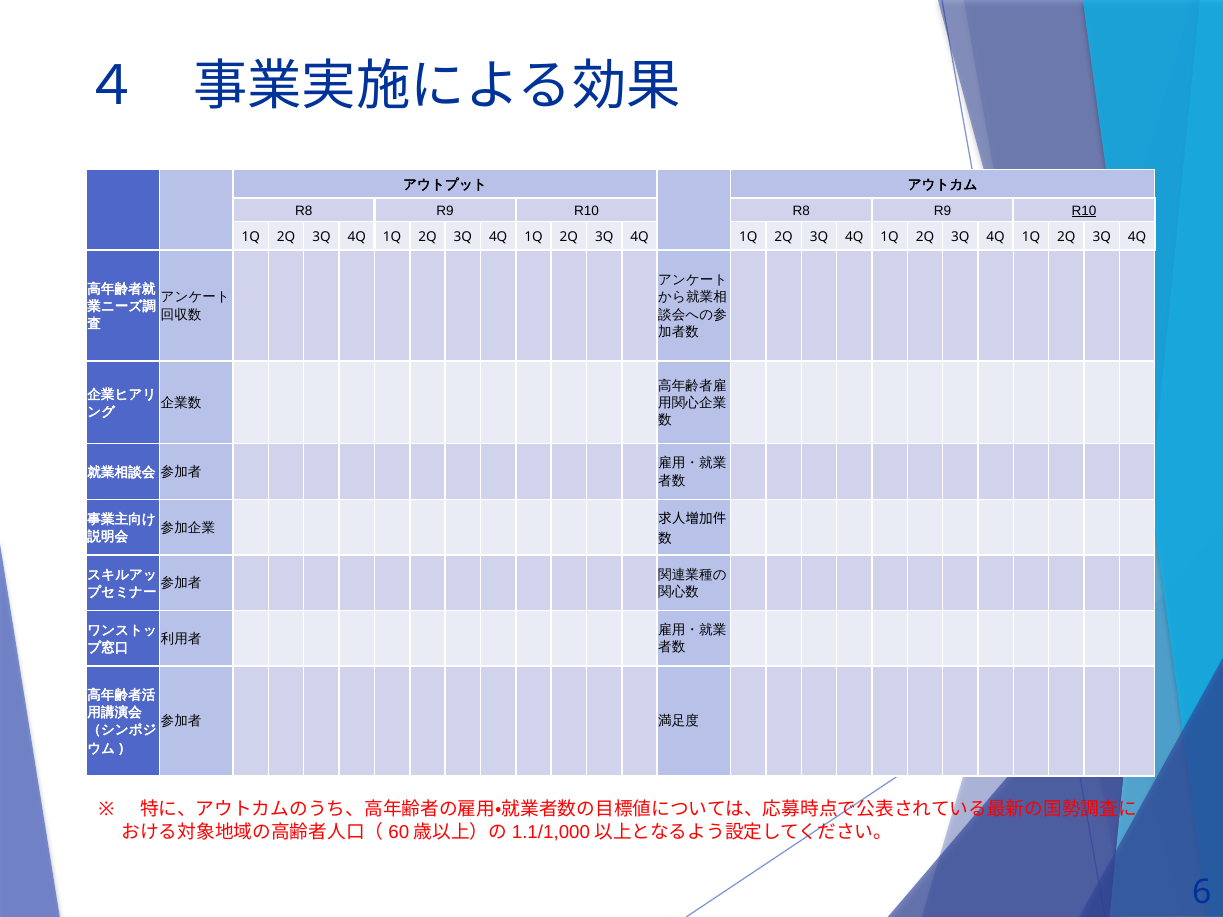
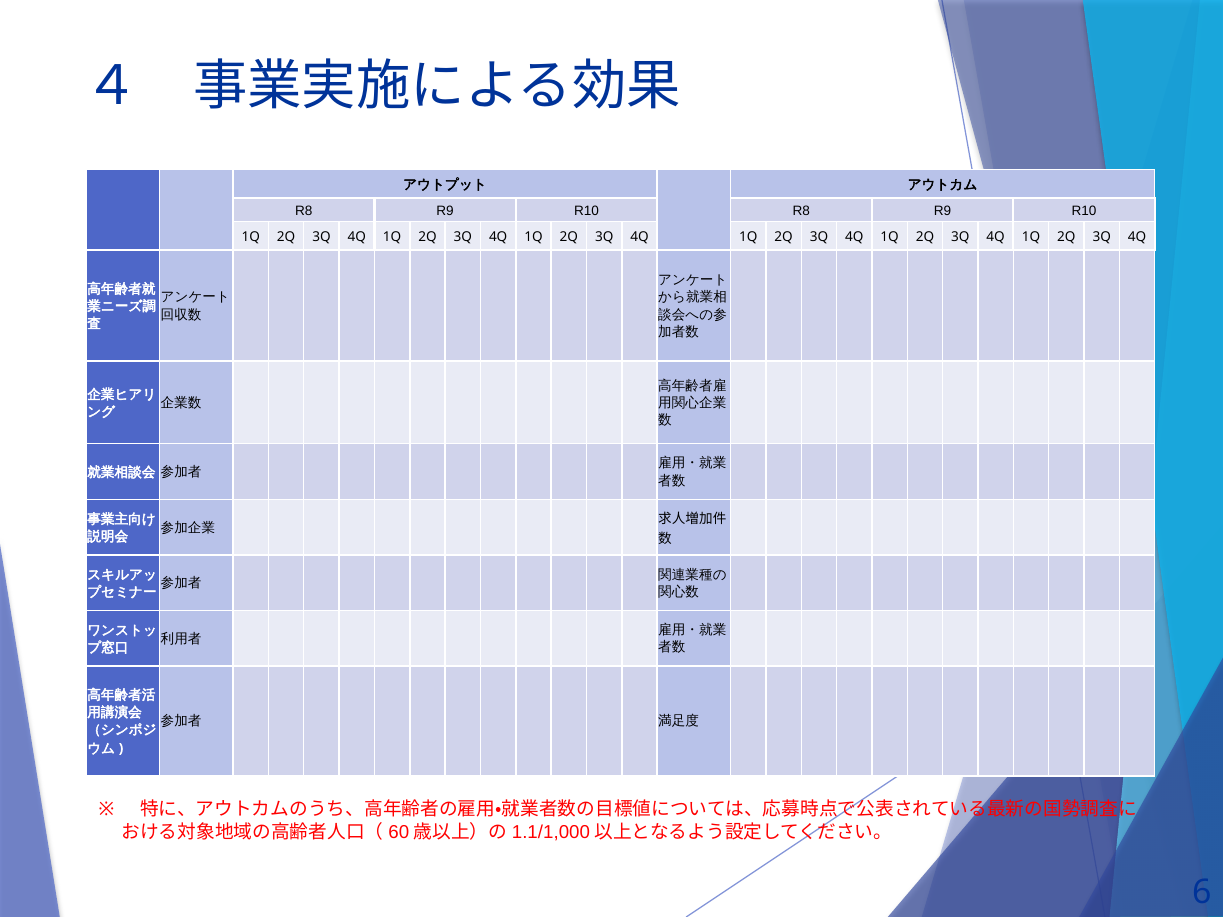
R10 at (1084, 211) underline: present -> none
